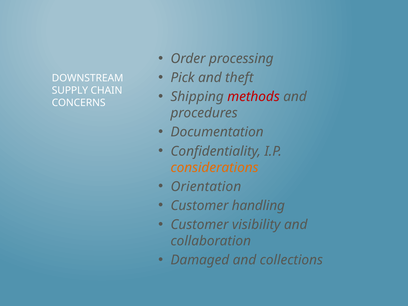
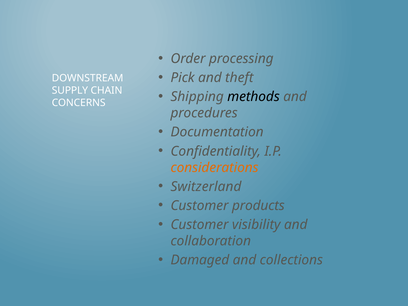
methods colour: red -> black
Orientation: Orientation -> Switzerland
handling: handling -> products
